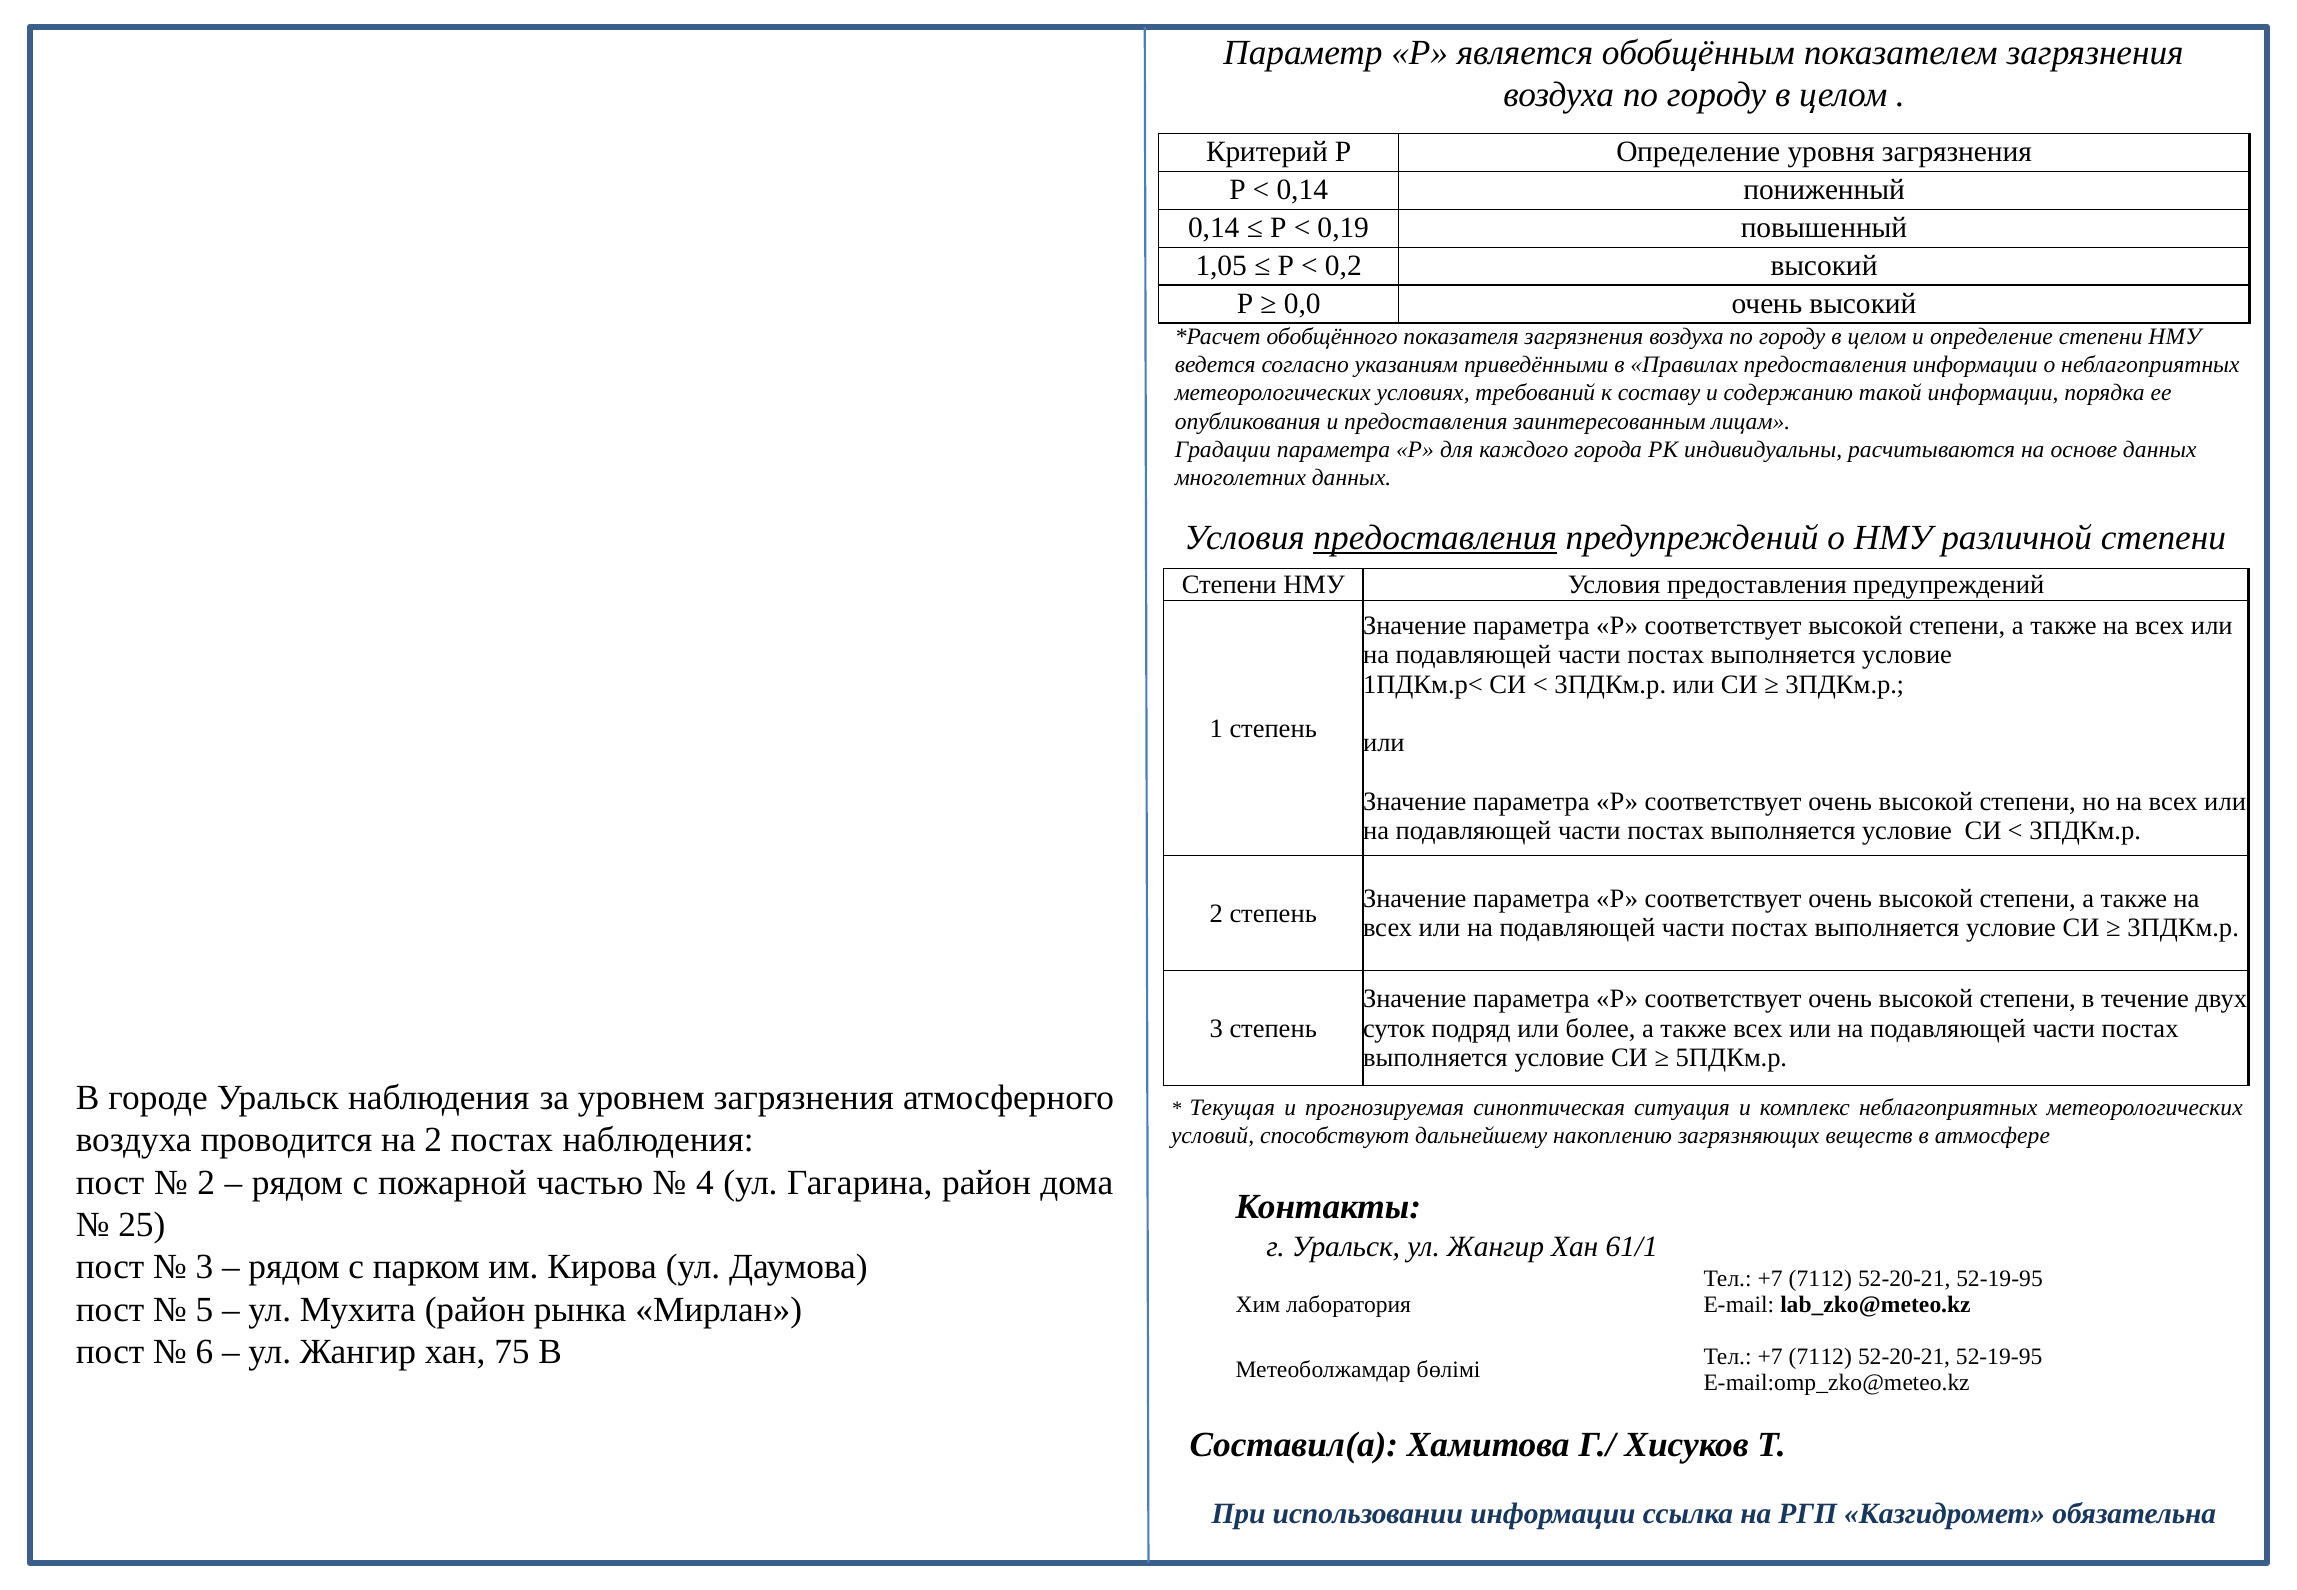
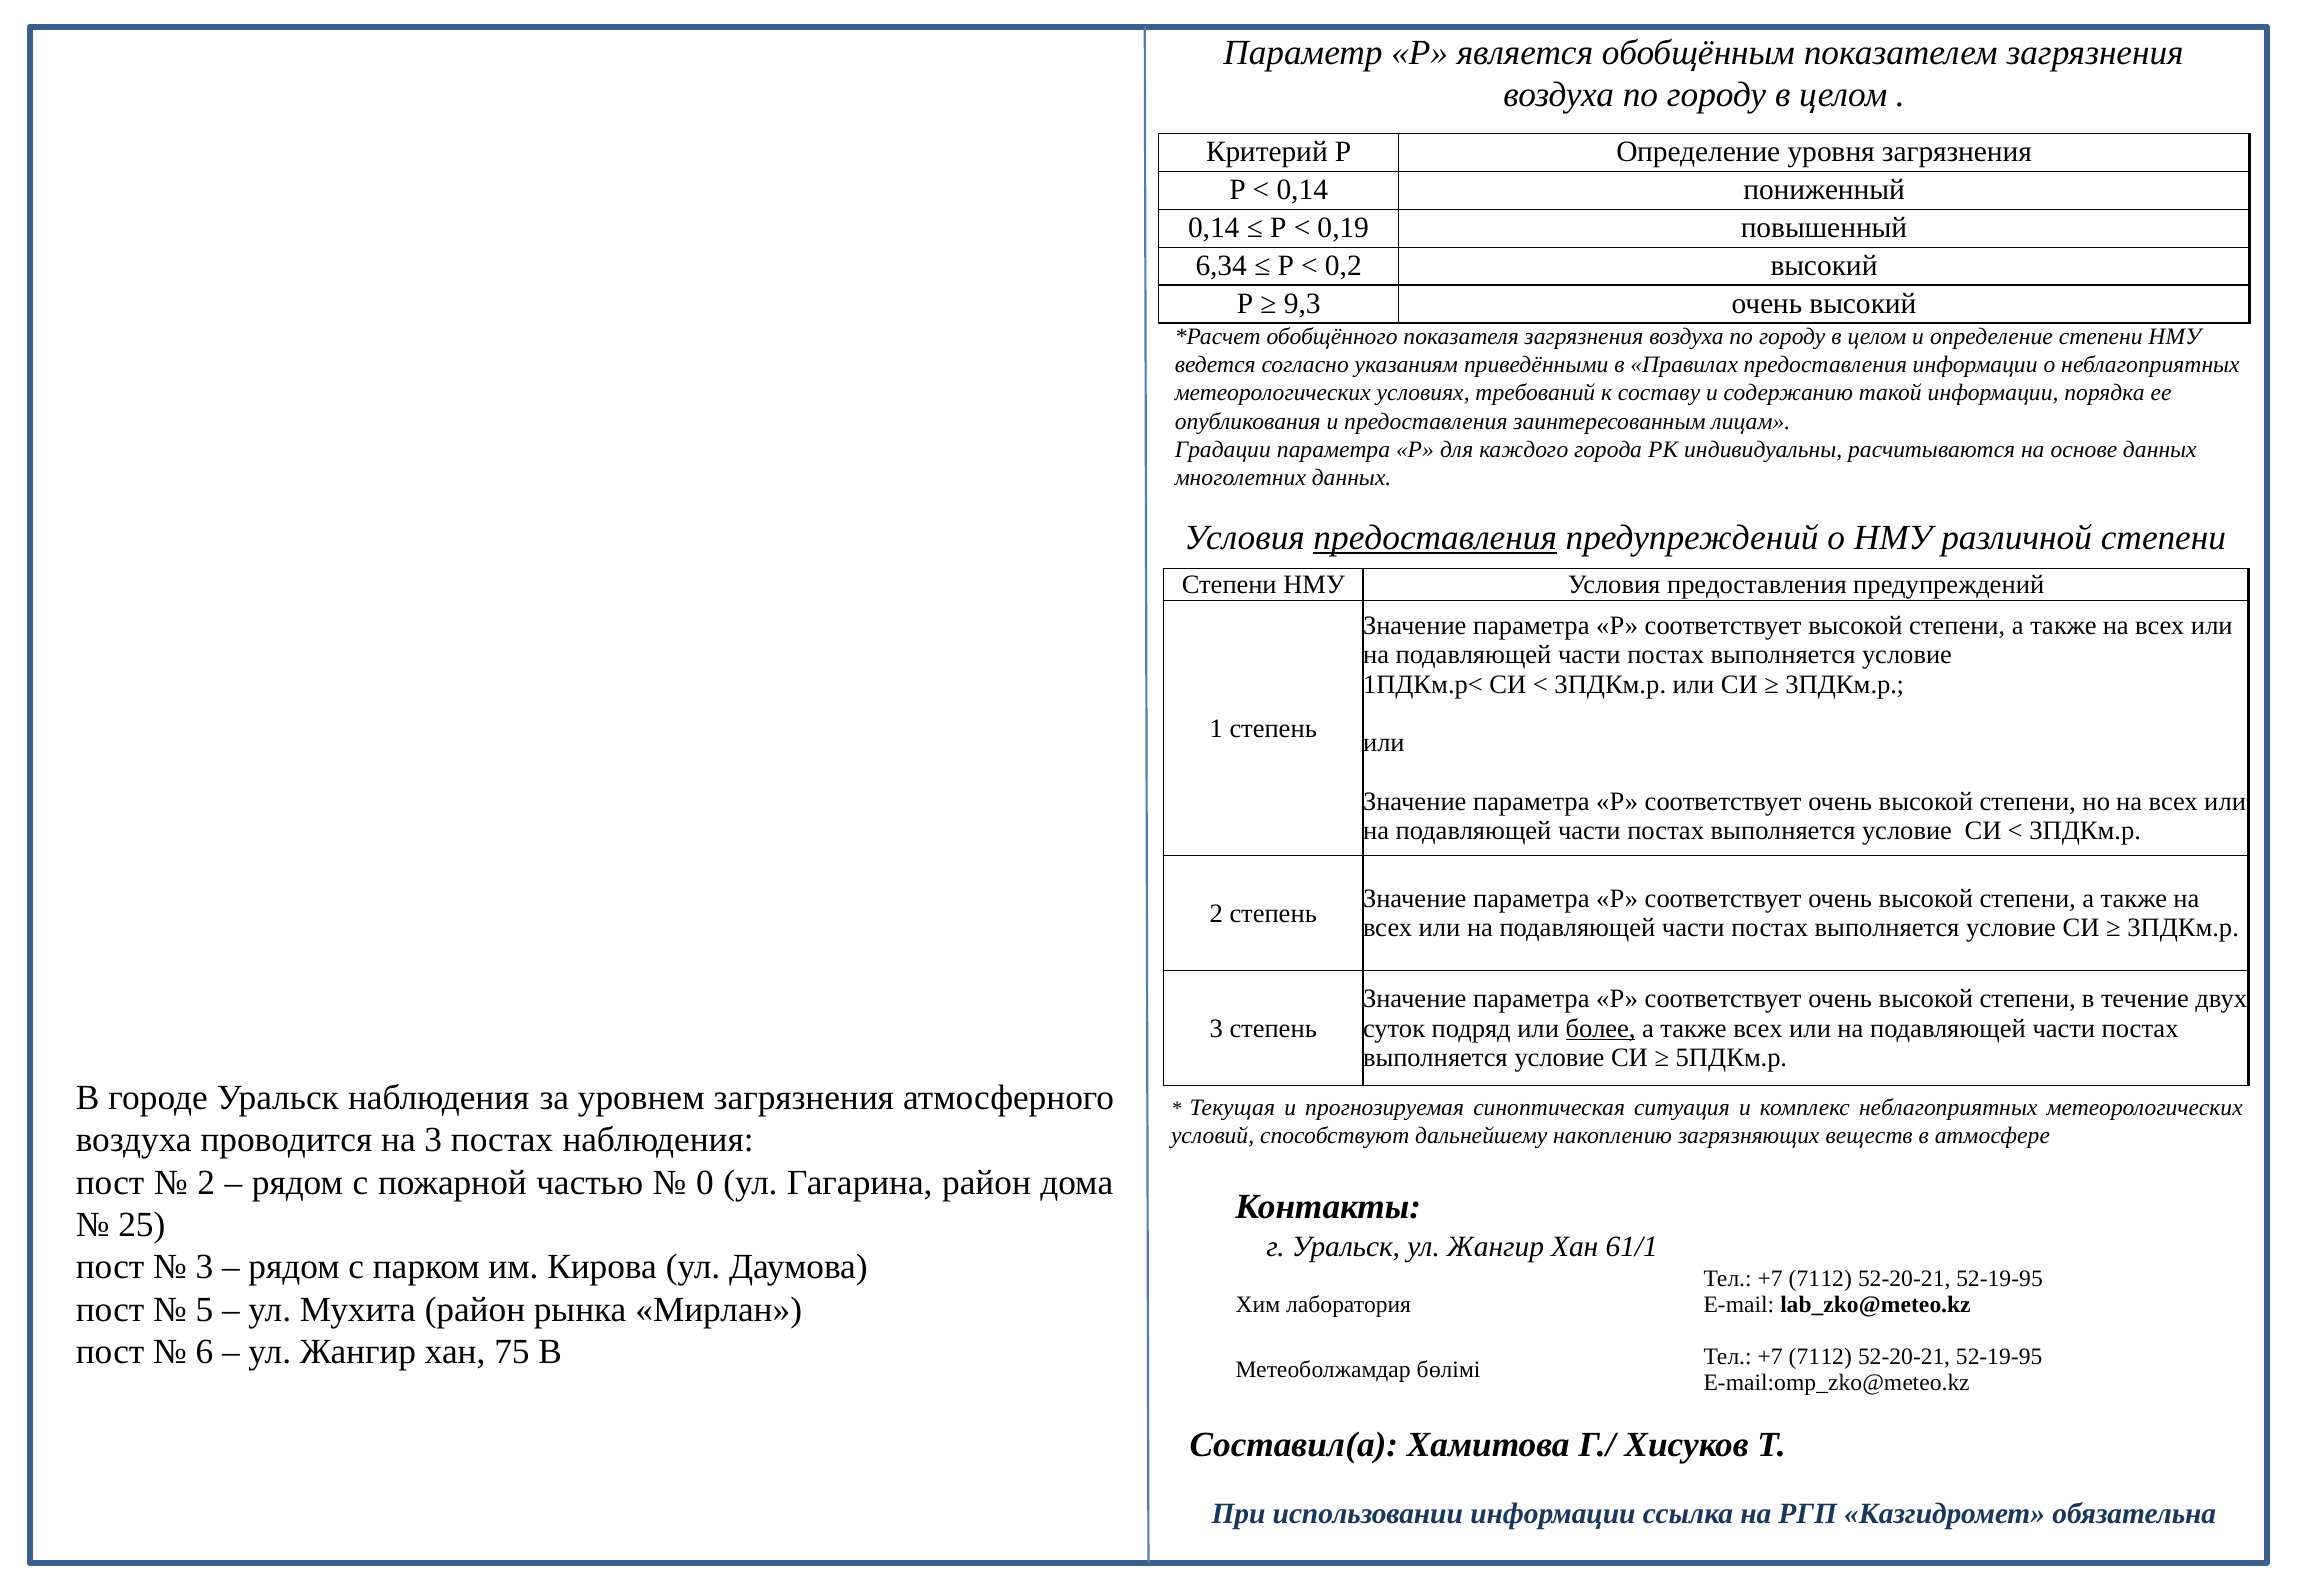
1,05: 1,05 -> 6,34
0,0: 0,0 -> 9,3
более underline: none -> present
на 2: 2 -> 3
4: 4 -> 0
